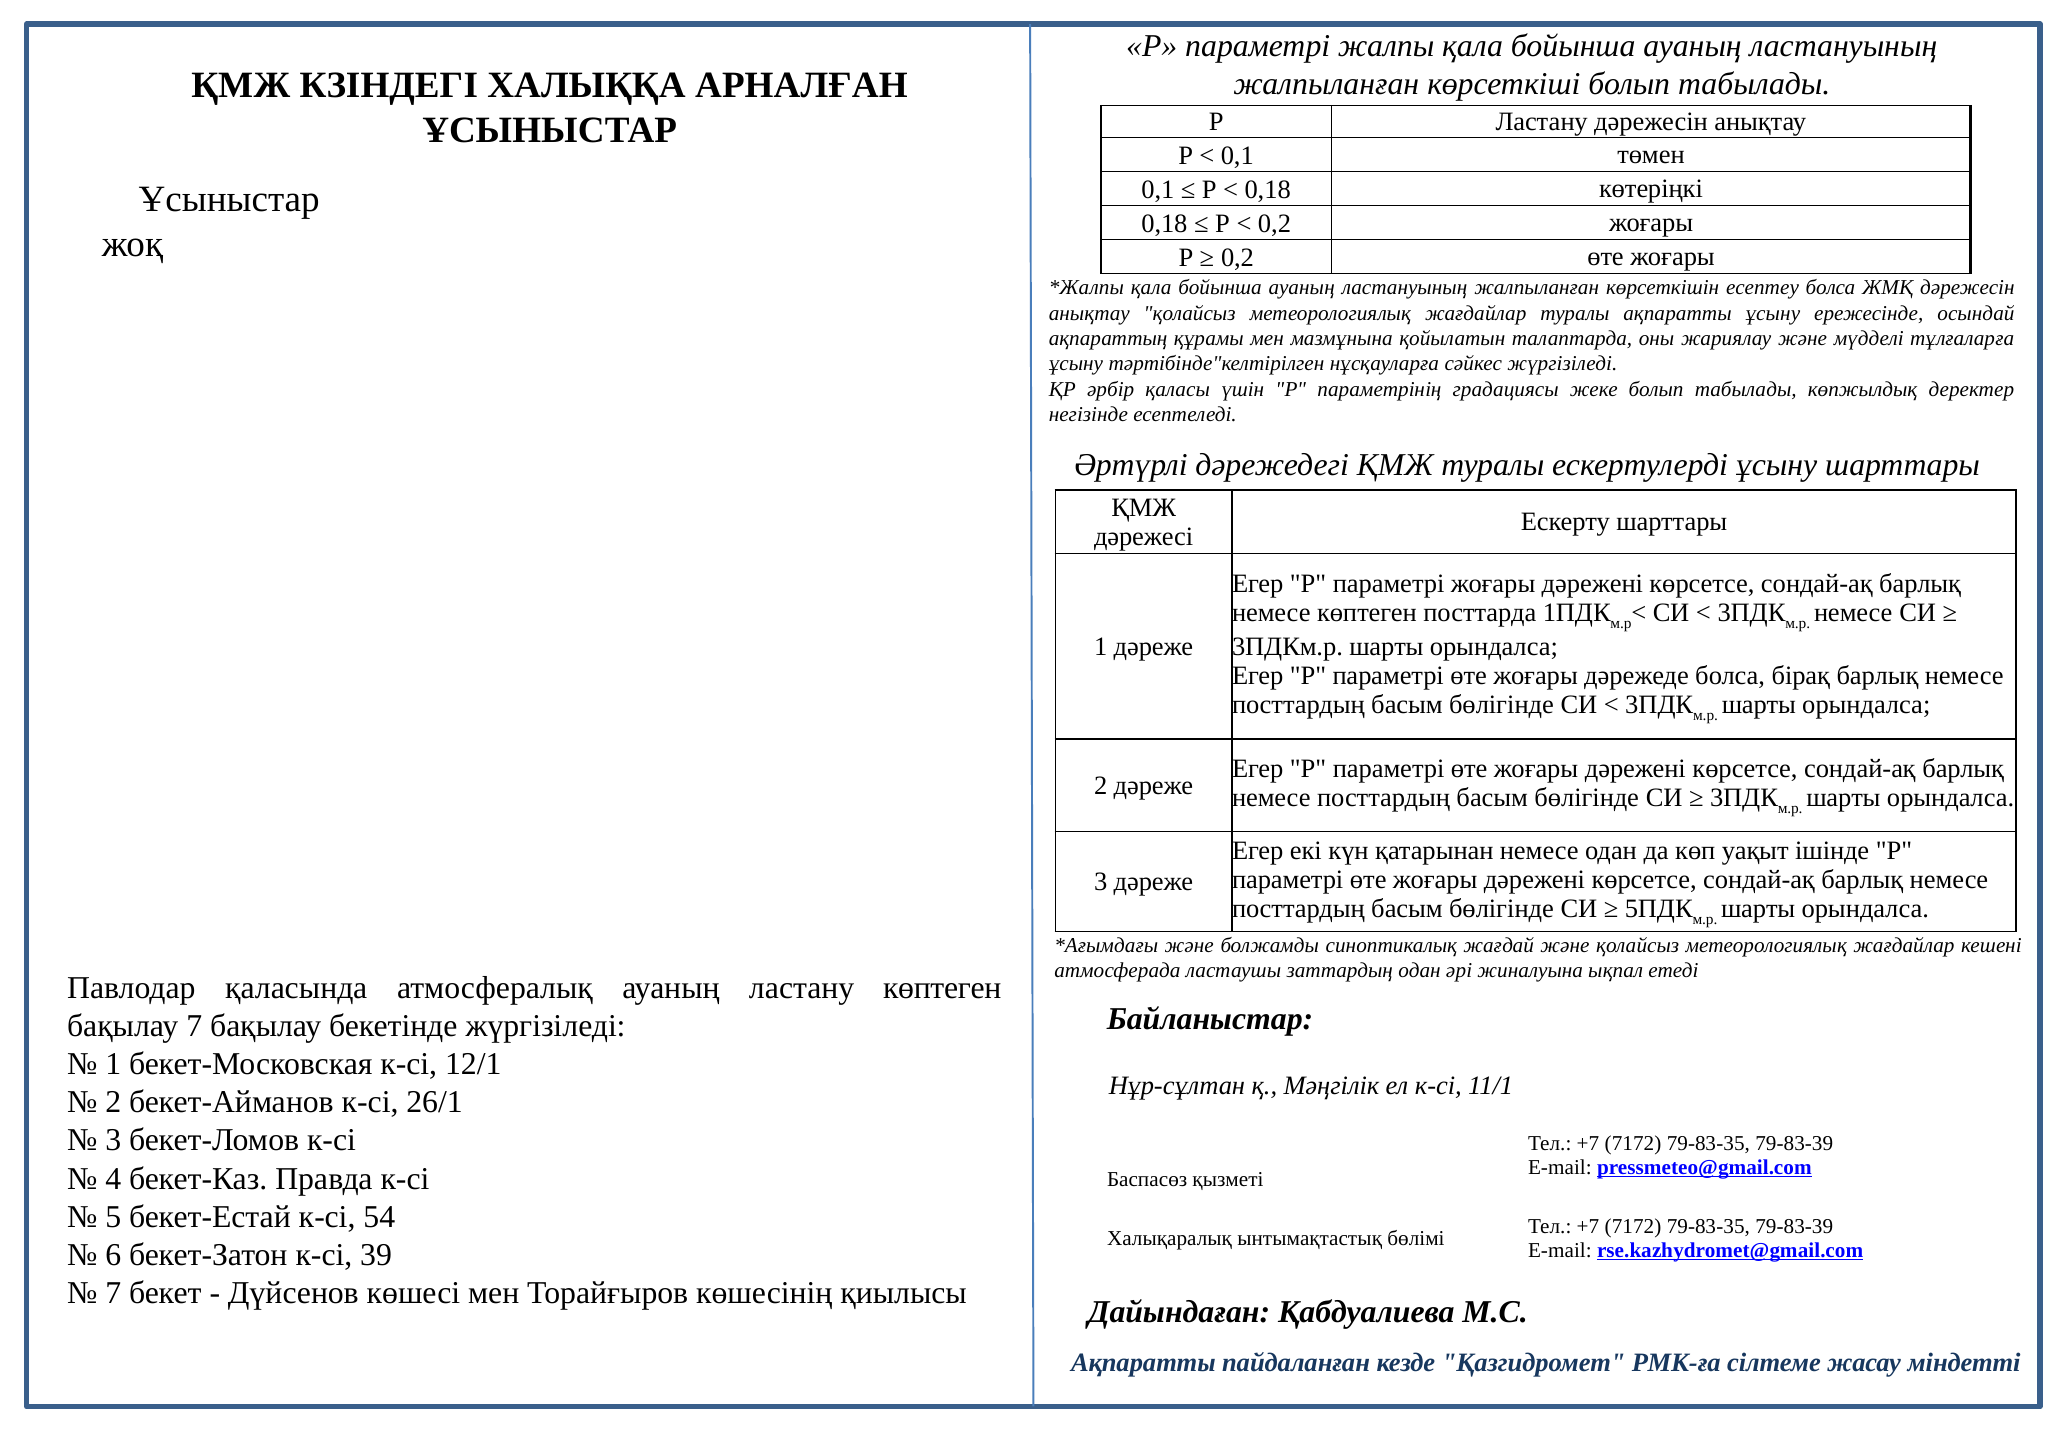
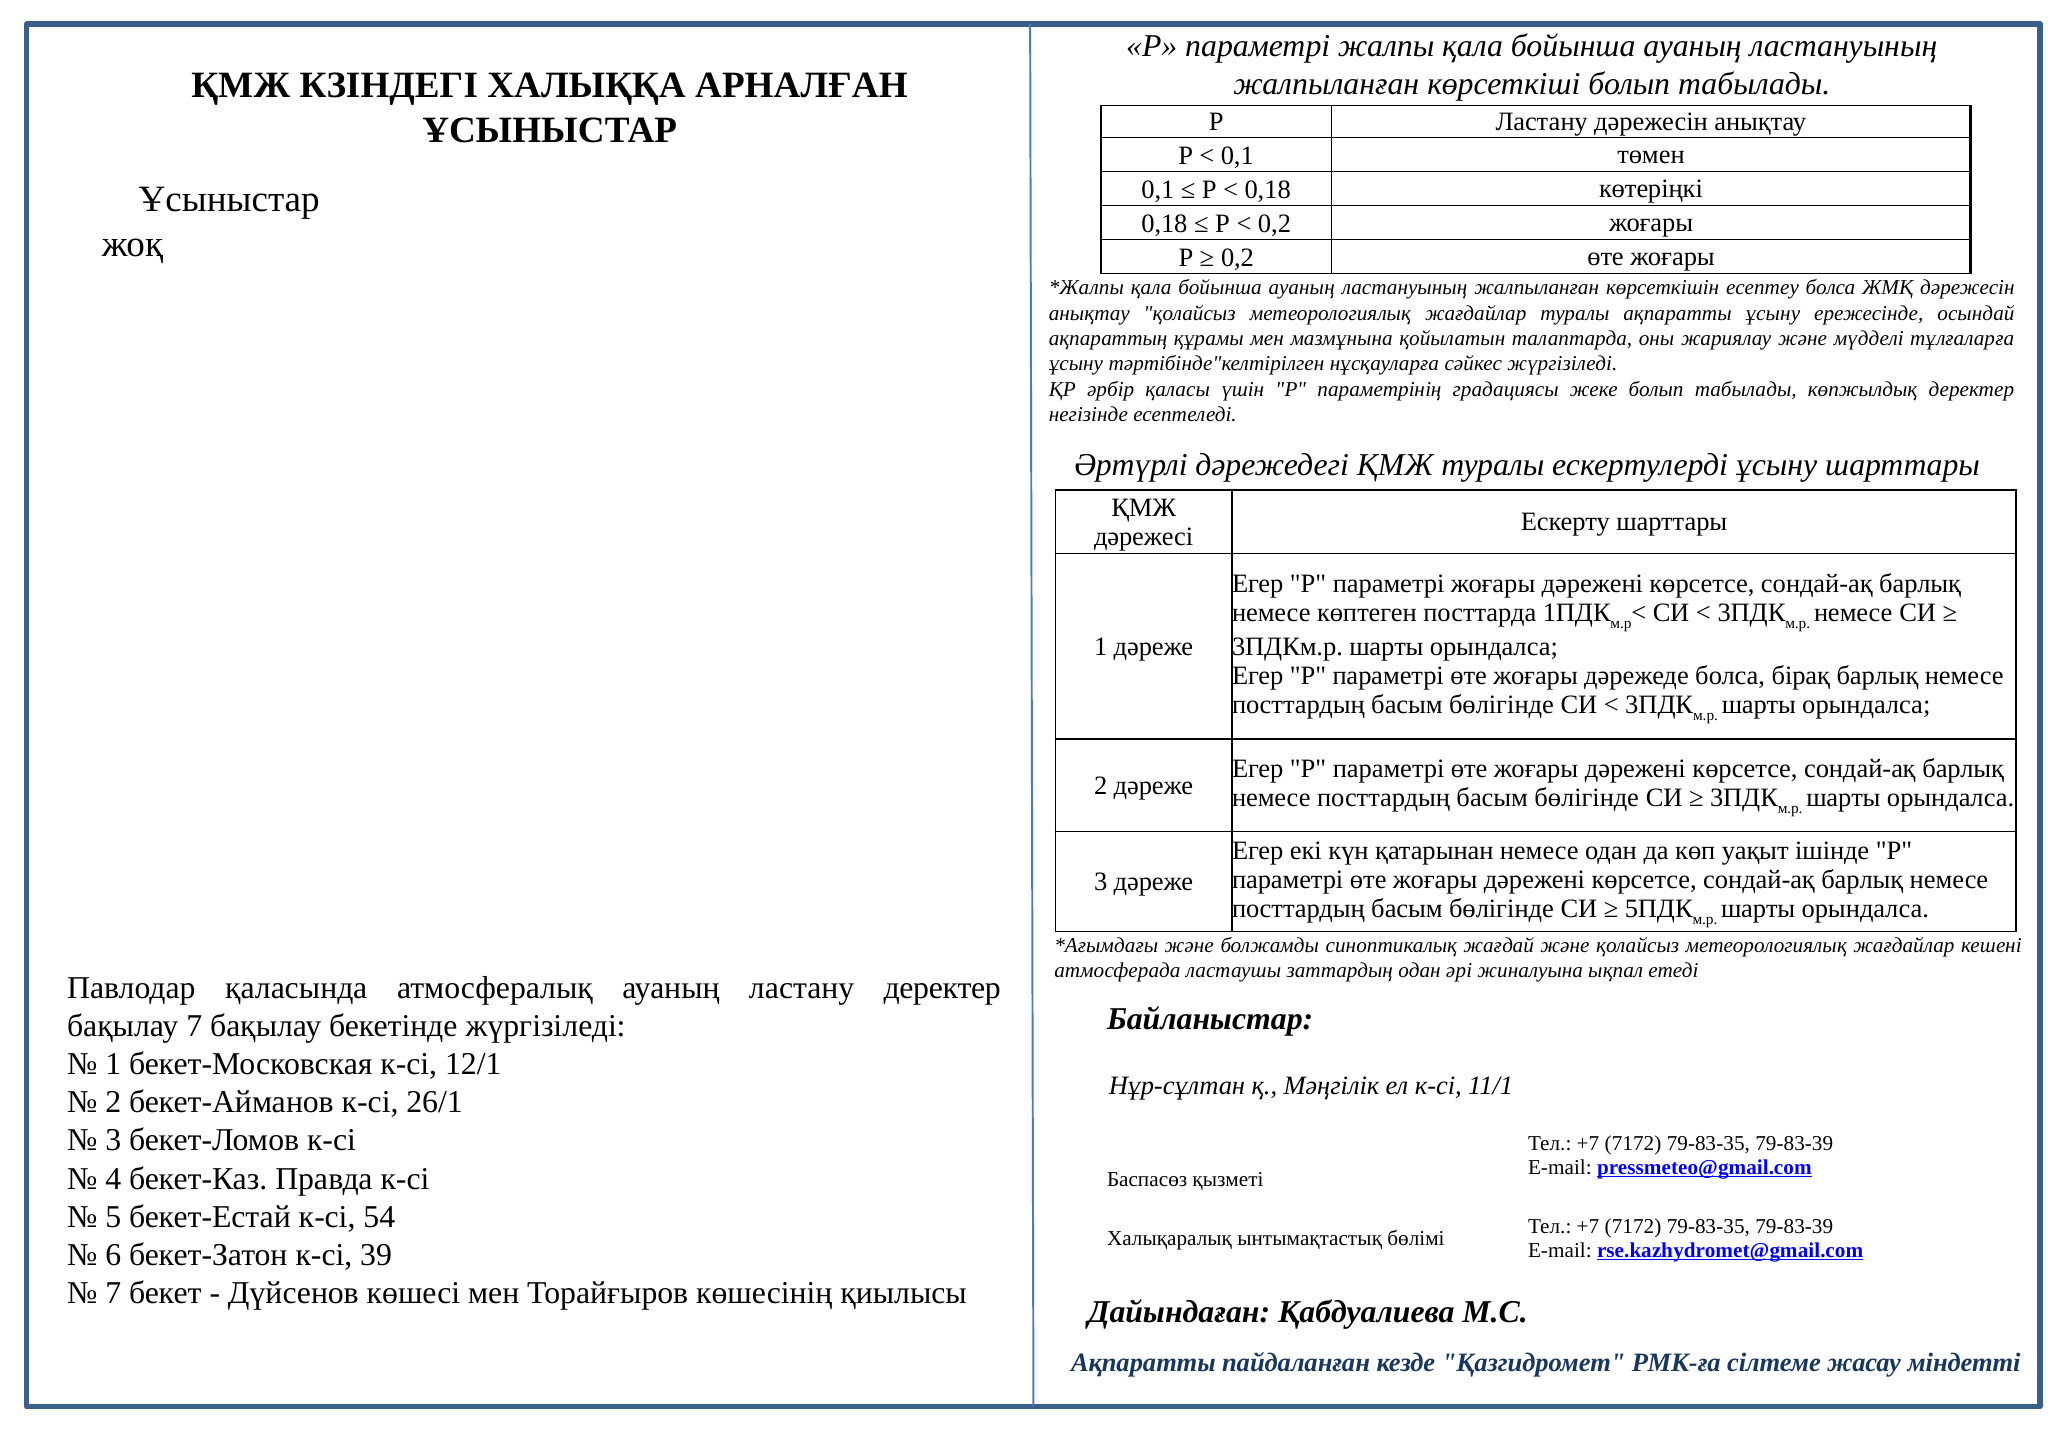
ластану көптеген: көптеген -> деректер
